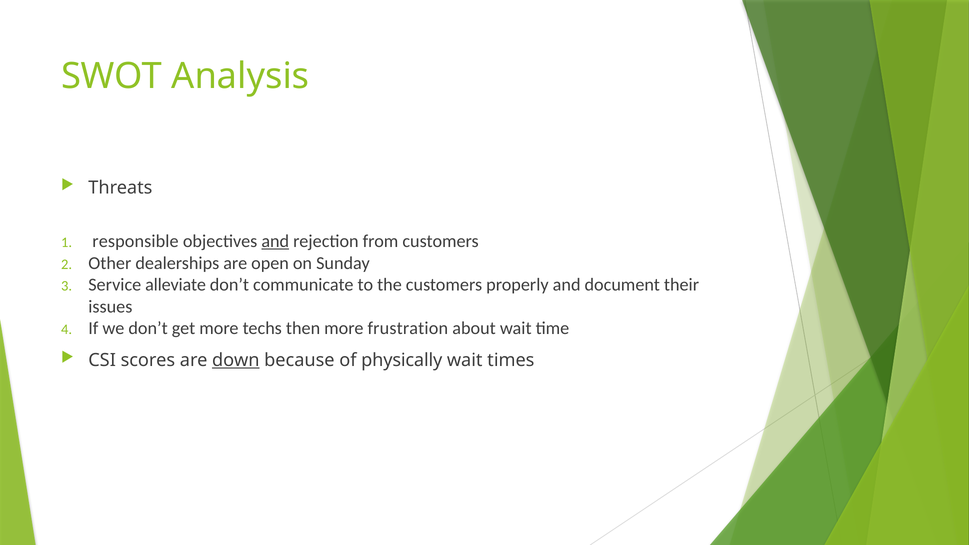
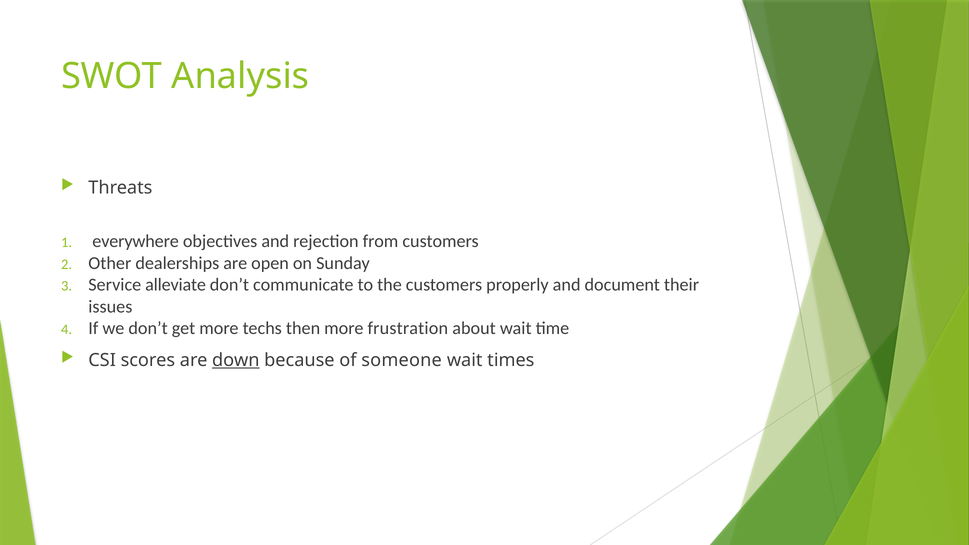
responsible: responsible -> everywhere
and at (275, 241) underline: present -> none
physically: physically -> someone
